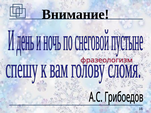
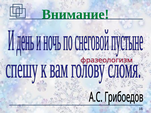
Внимание colour: black -> green
